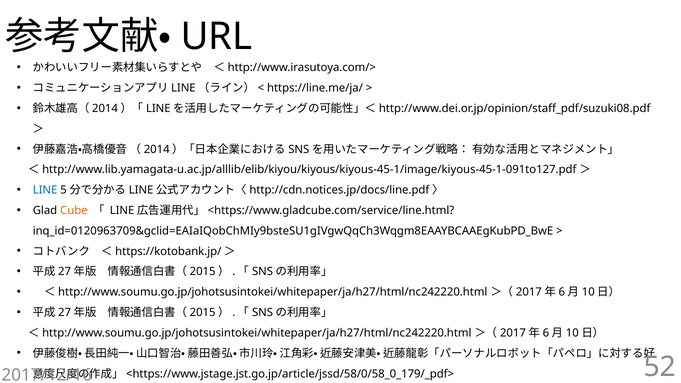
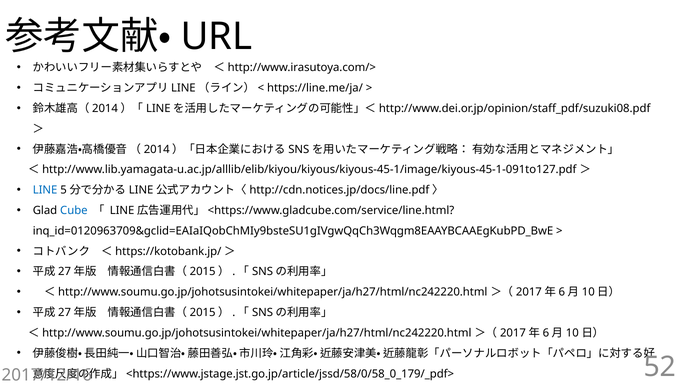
Cube colour: orange -> blue
